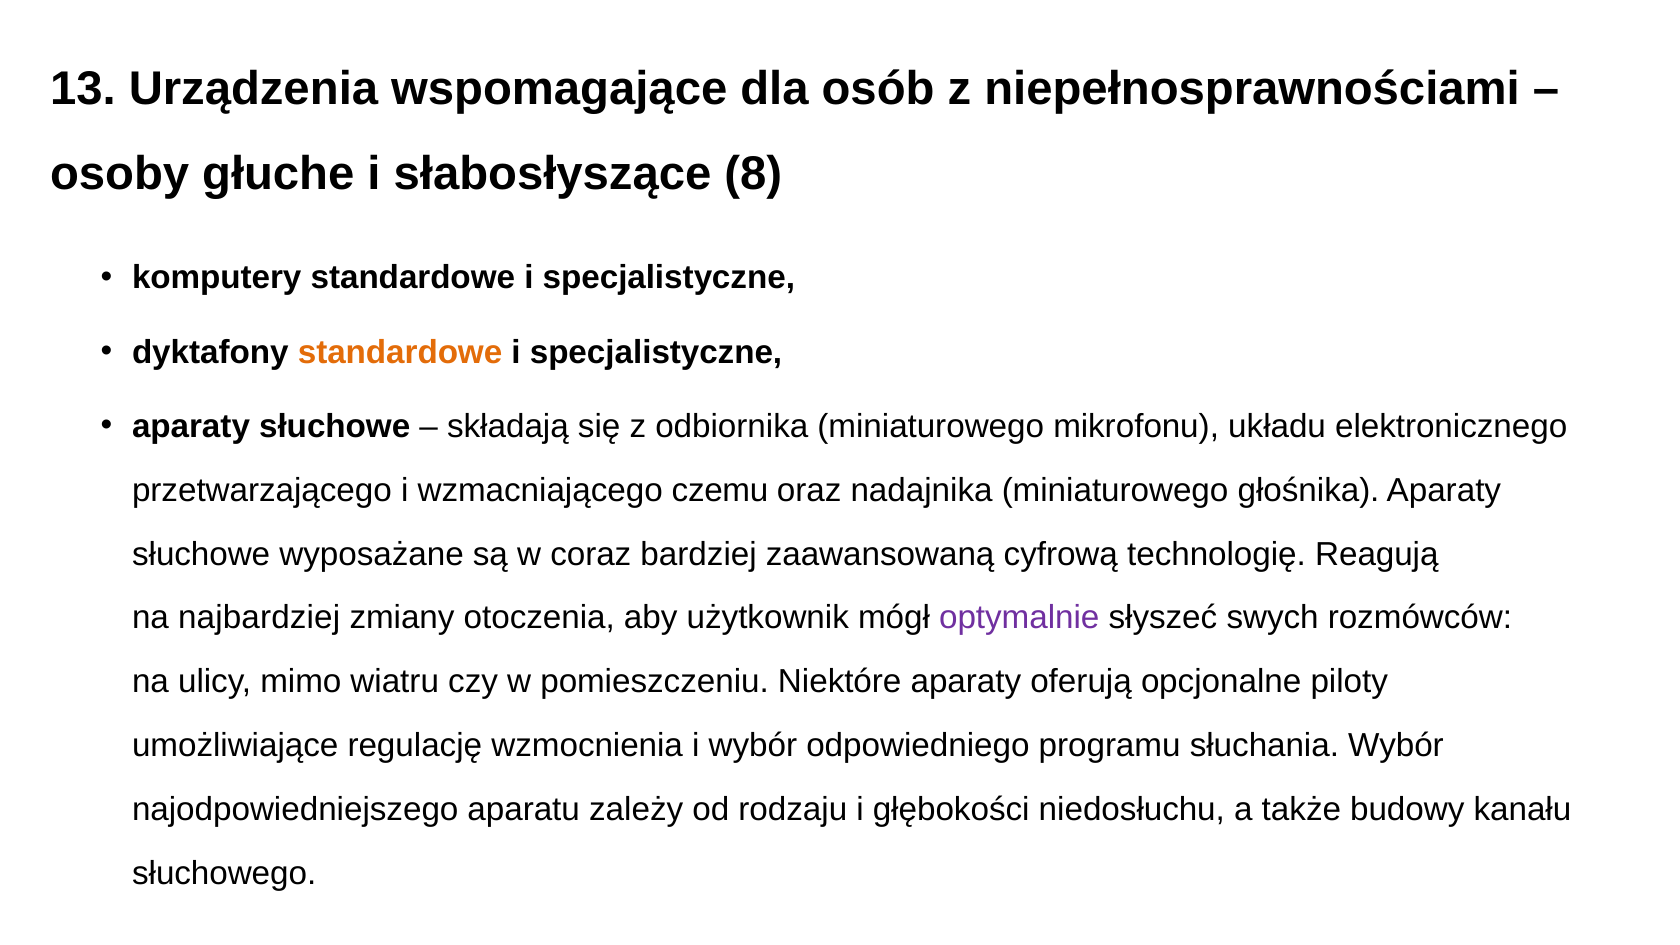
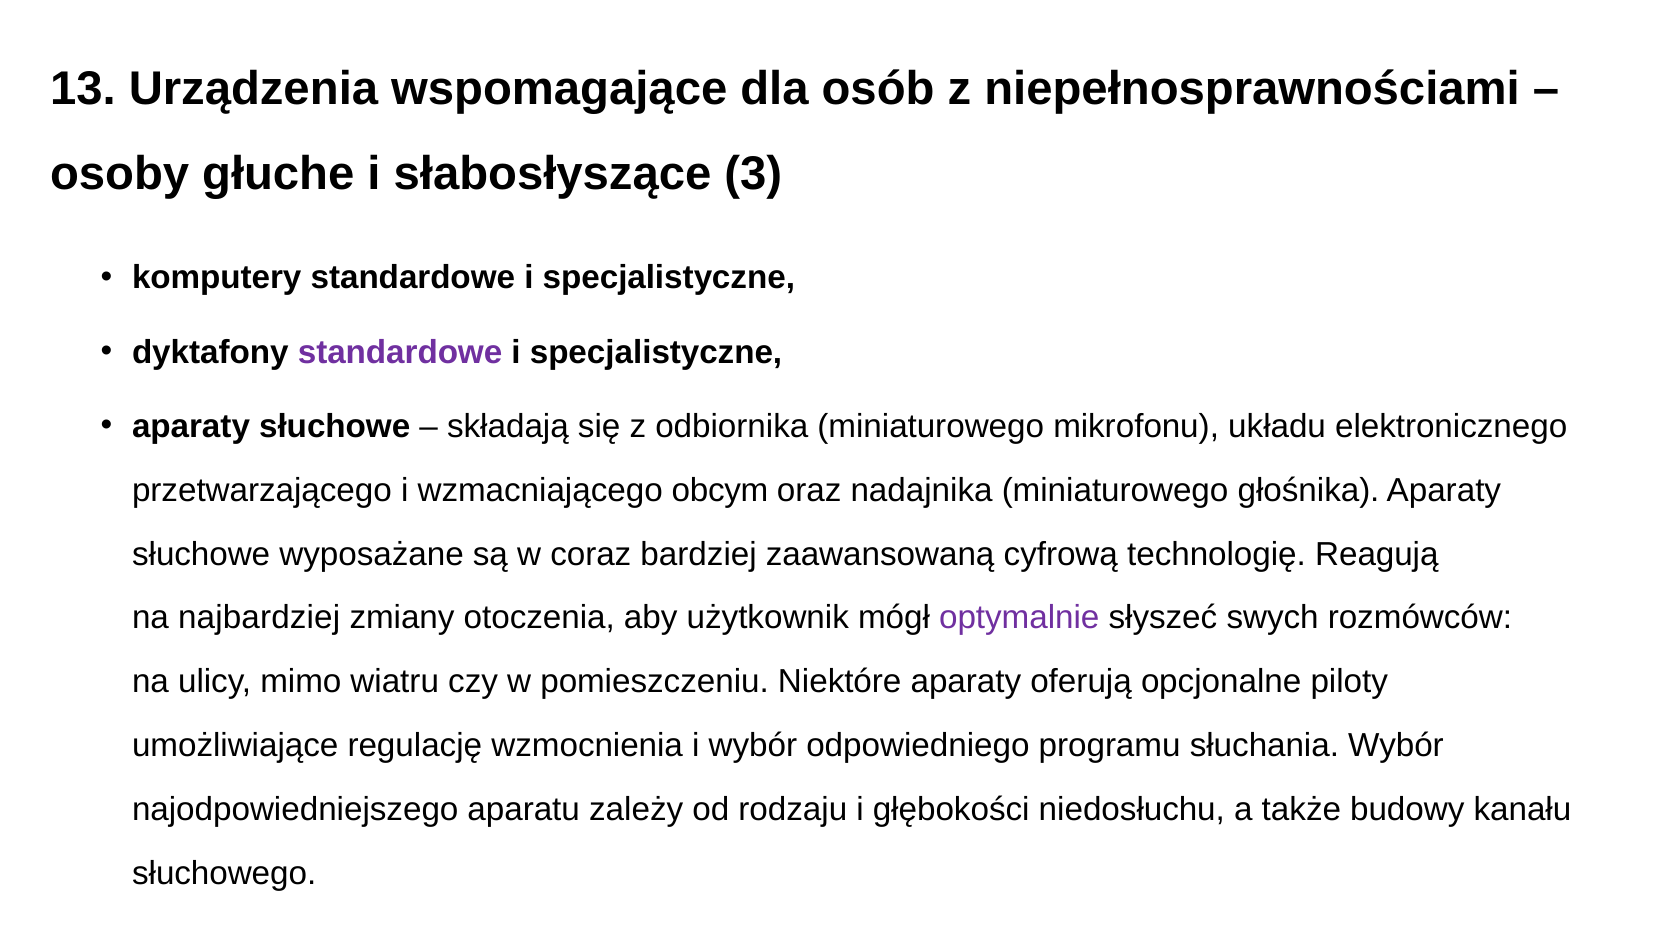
8: 8 -> 3
standardowe at (400, 352) colour: orange -> purple
czemu: czemu -> obcym
